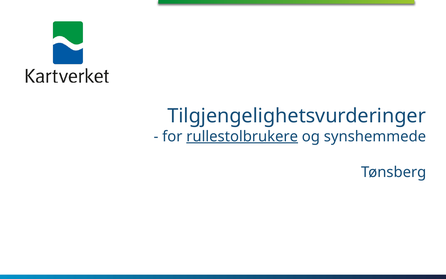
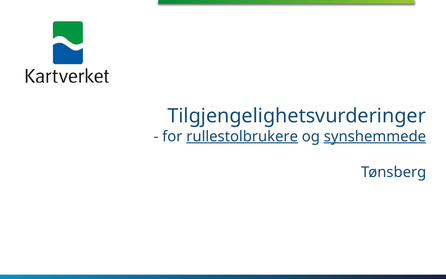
synshemmede underline: none -> present
